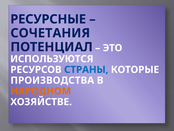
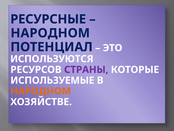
СОЧЕТАНИЯ at (50, 33): СОЧЕТАНИЯ -> НАРОДНОМ
СТРАНЫ colour: blue -> purple
ПРОИЗВОДСТВА: ПРОИЗВОДСТВА -> ИСПОЛЬЗУЕМЫЕ
